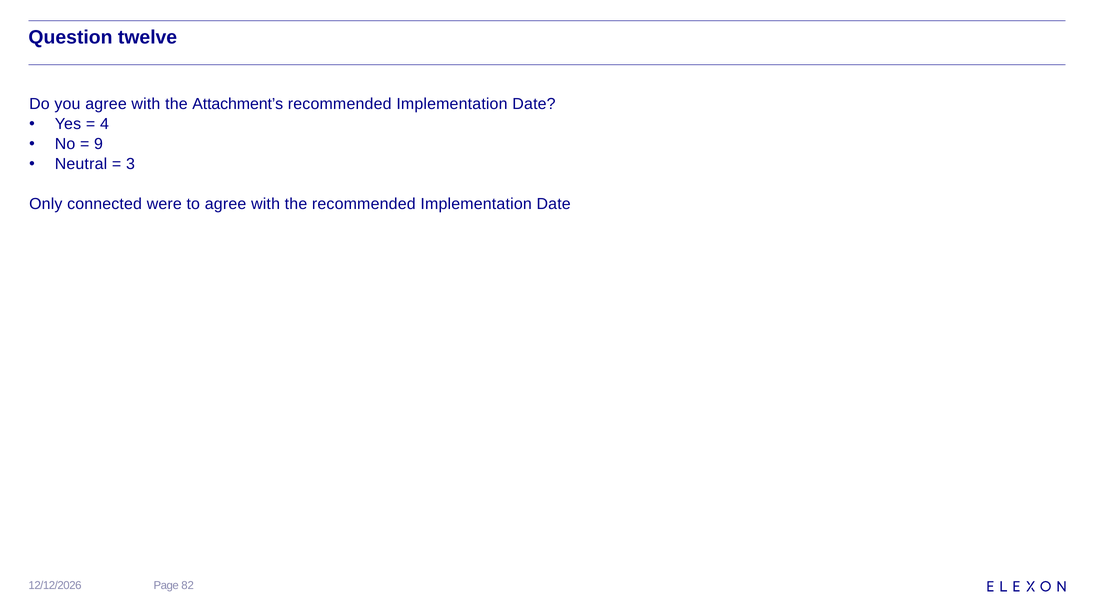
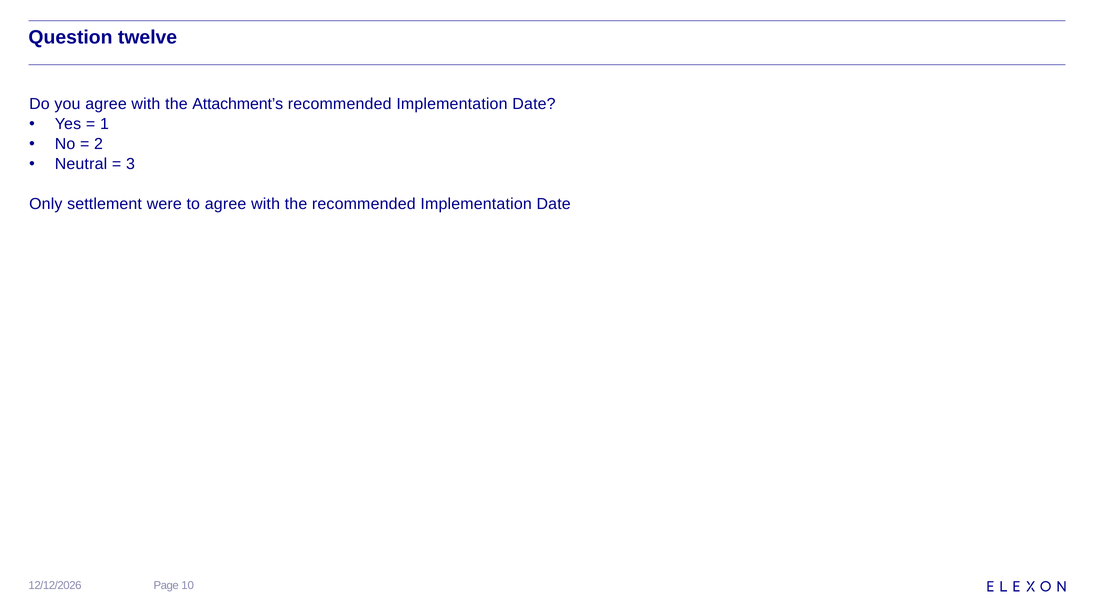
4: 4 -> 1
9: 9 -> 2
connected: connected -> settlement
82: 82 -> 10
